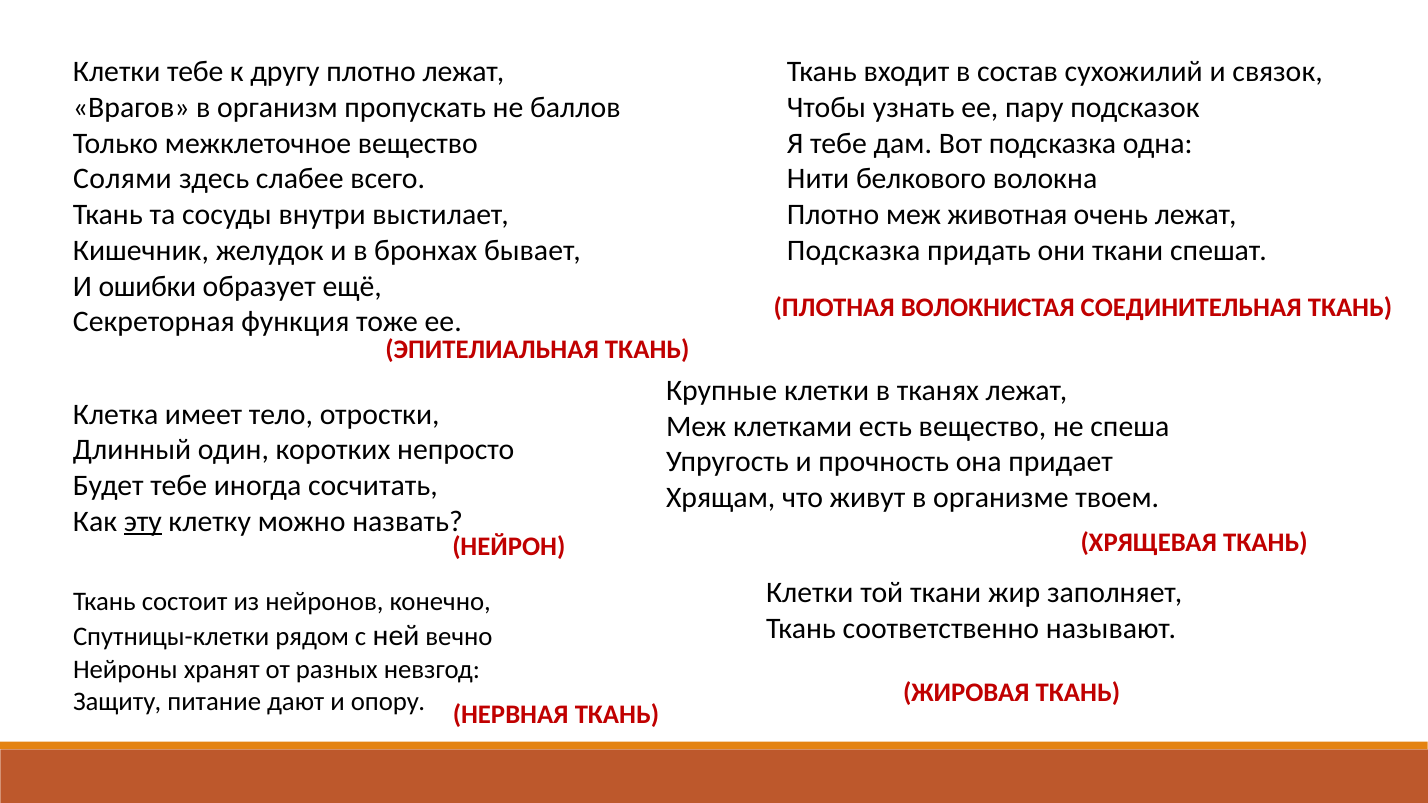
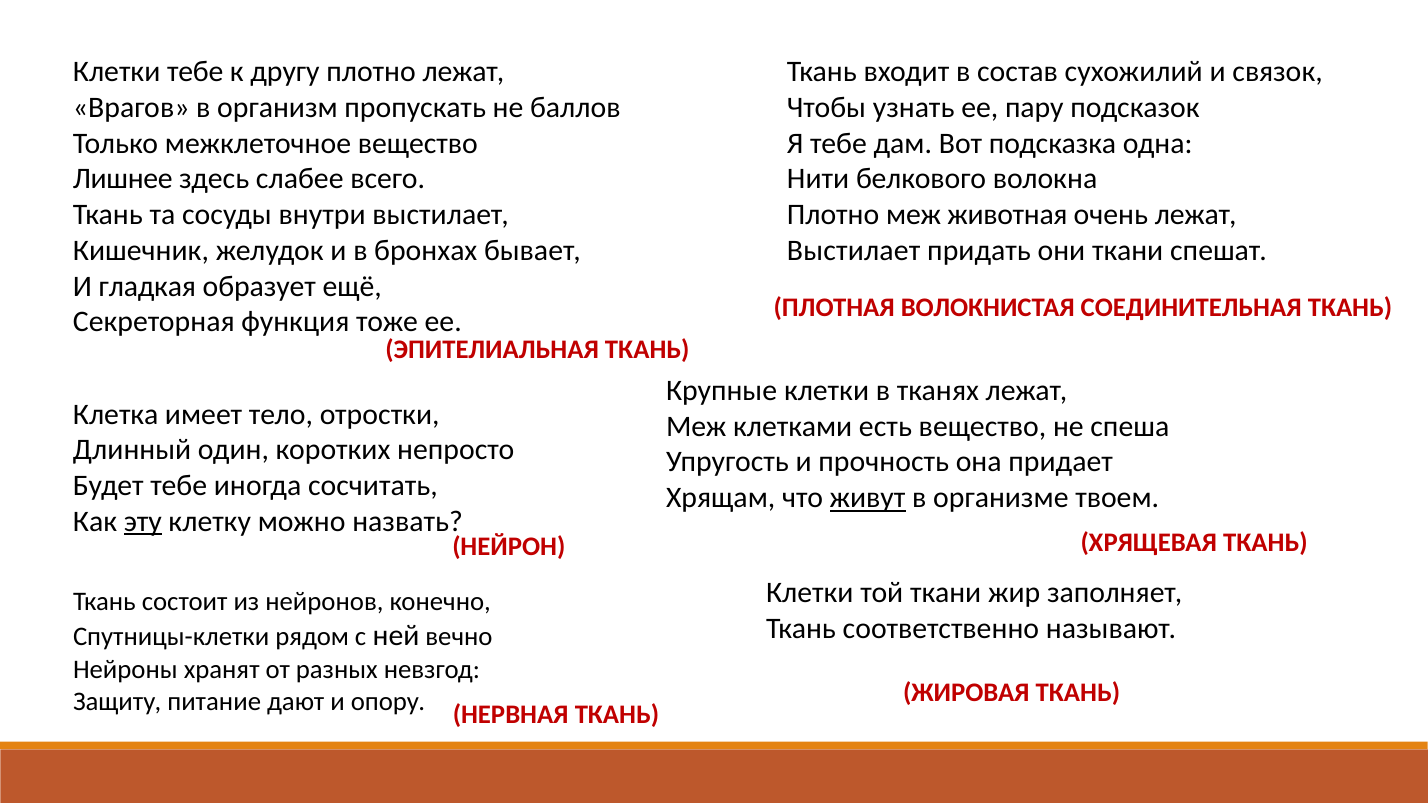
Солями: Солями -> Лишнее
Подсказка at (854, 251): Подсказка -> Выстилает
ошибки: ошибки -> гладкая
живут underline: none -> present
